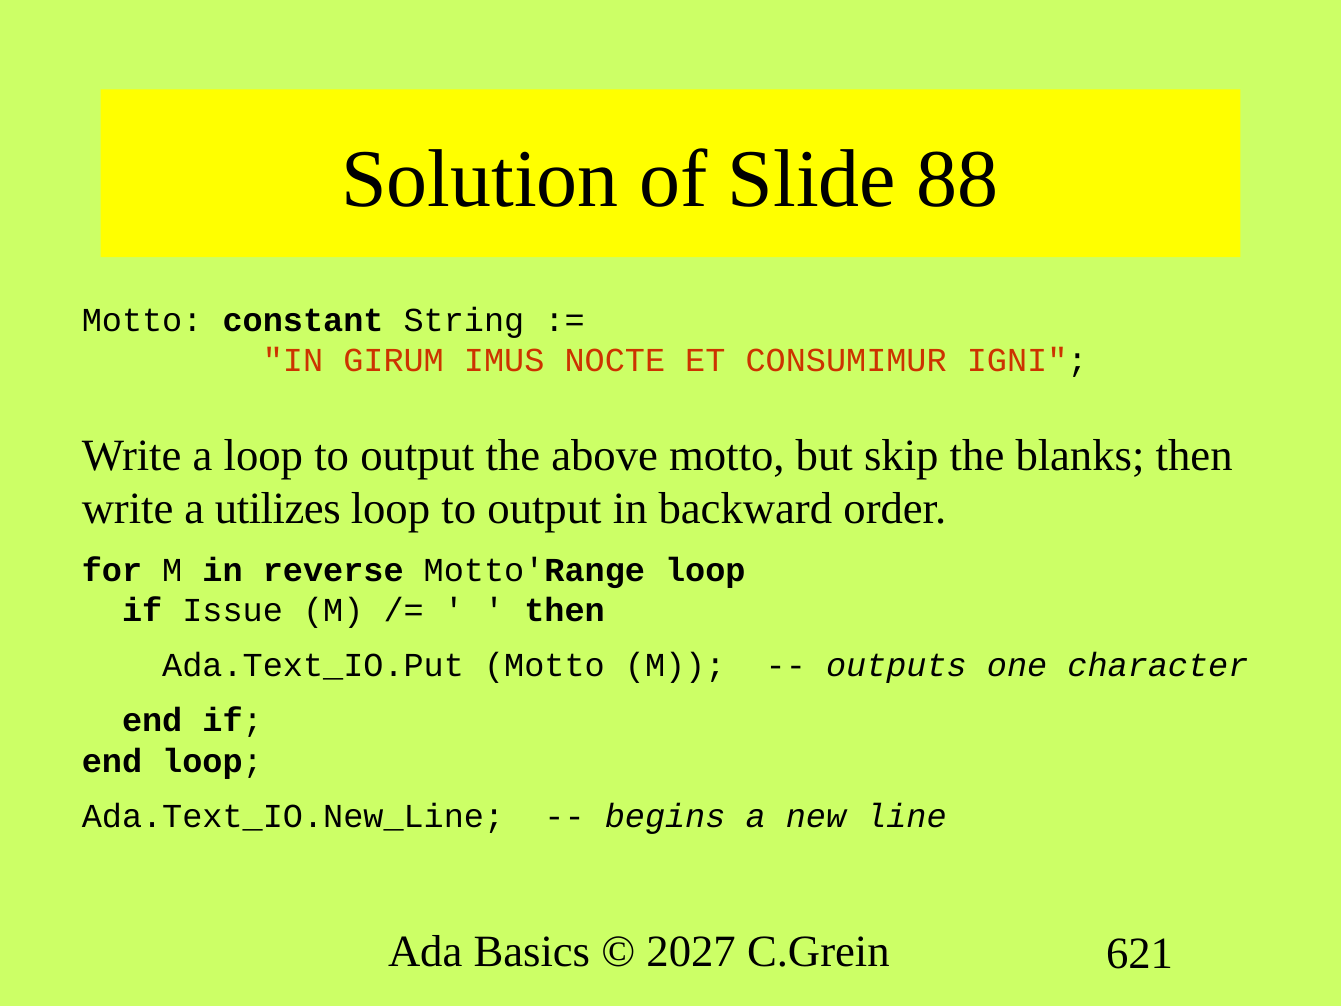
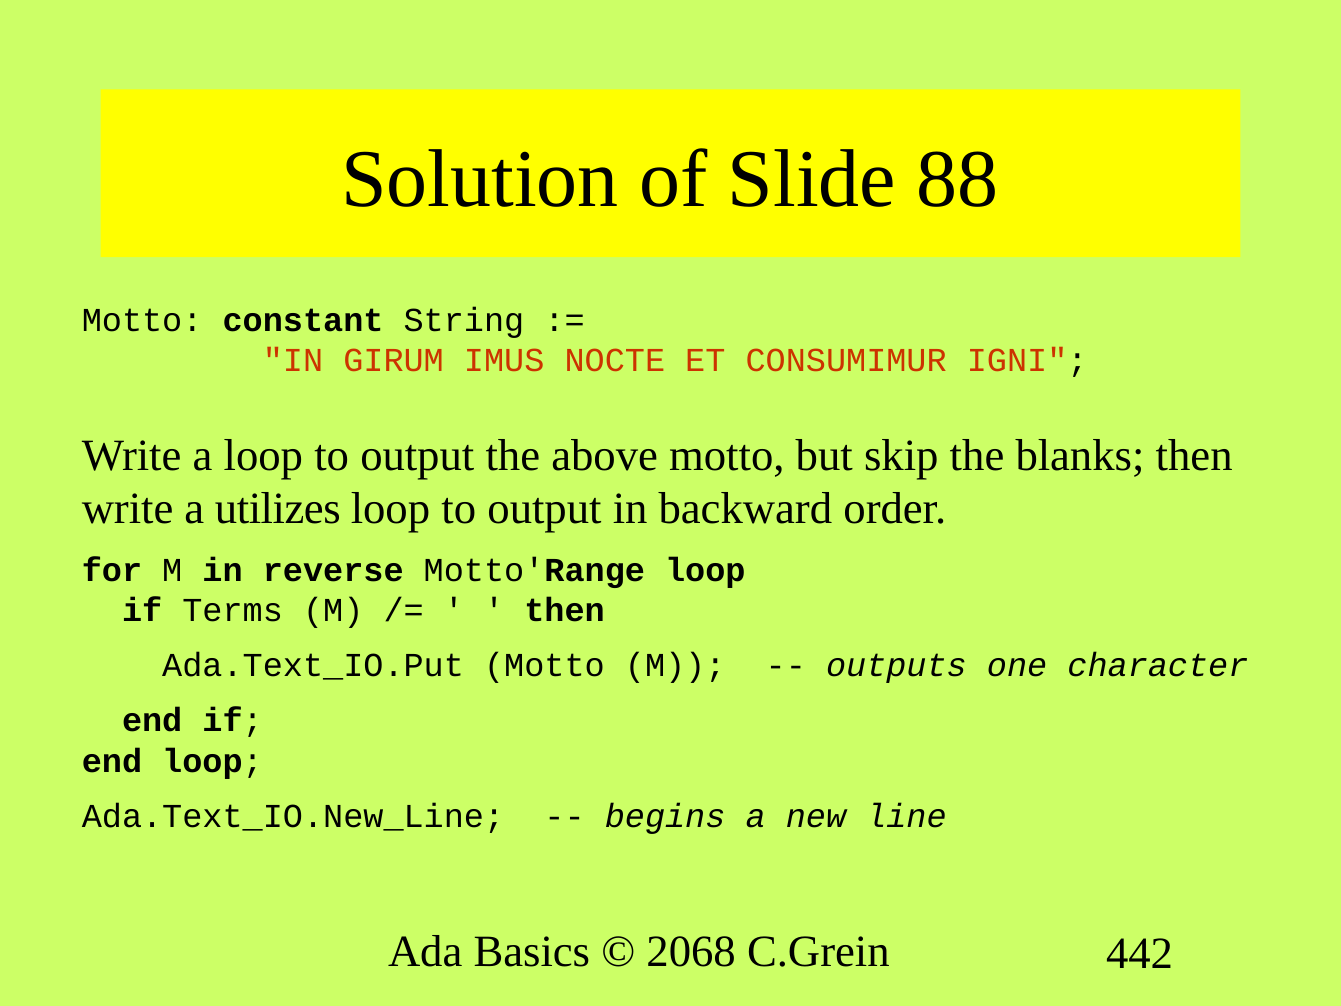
Issue: Issue -> Terms
2027: 2027 -> 2068
621: 621 -> 442
